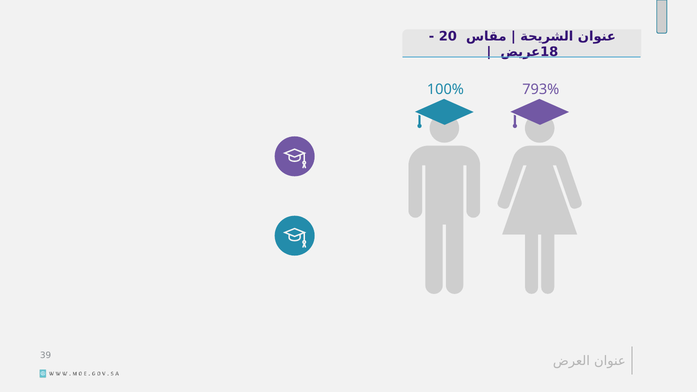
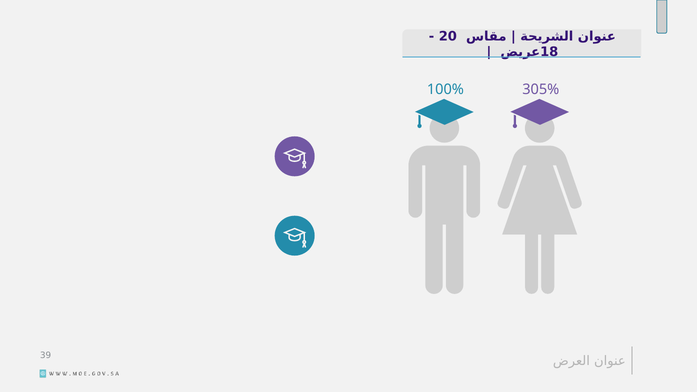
793%: 793% -> 305%
